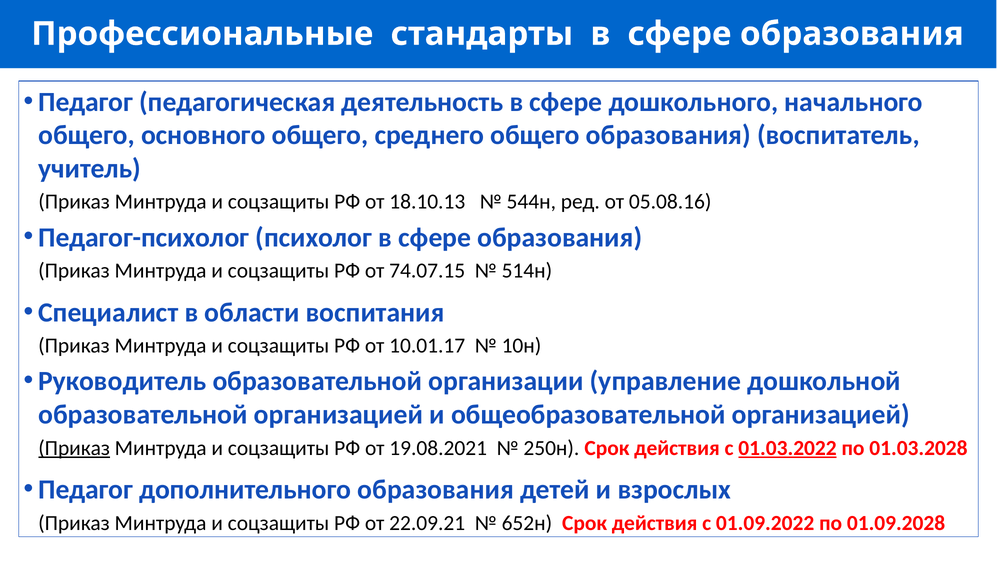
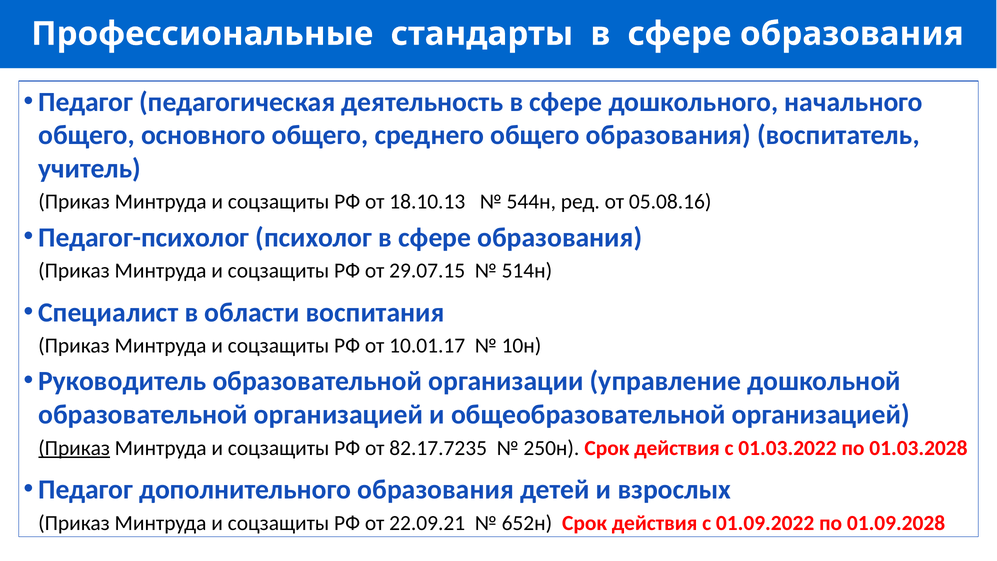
74.07.15: 74.07.15 -> 29.07.15
19.08.2021: 19.08.2021 -> 82.17.7235
01.03.2022 underline: present -> none
